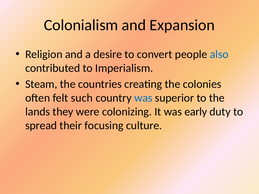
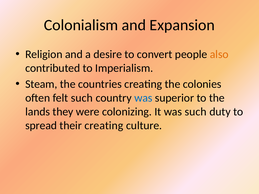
also colour: blue -> orange
was early: early -> such
their focusing: focusing -> creating
